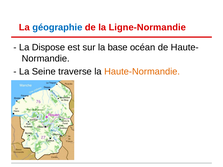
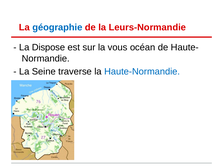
Ligne-Normandie: Ligne-Normandie -> Leurs-Normandie
base: base -> vous
Haute-Normandie colour: orange -> blue
